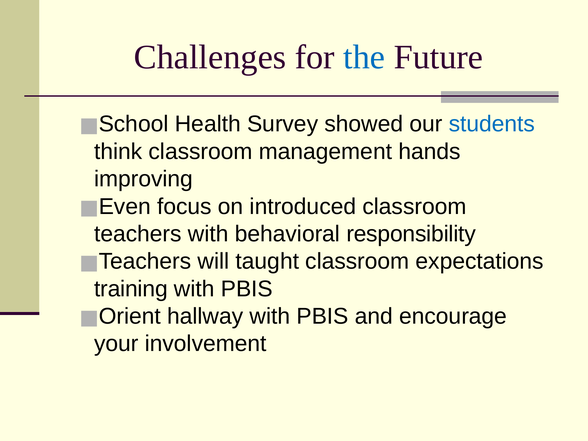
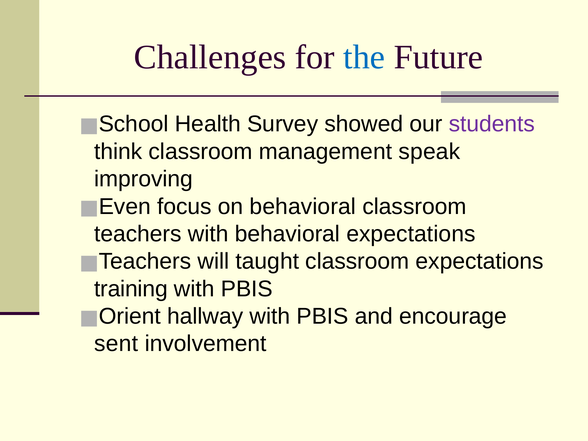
students colour: blue -> purple
hands: hands -> speak
on introduced: introduced -> behavioral
behavioral responsibility: responsibility -> expectations
your: your -> sent
